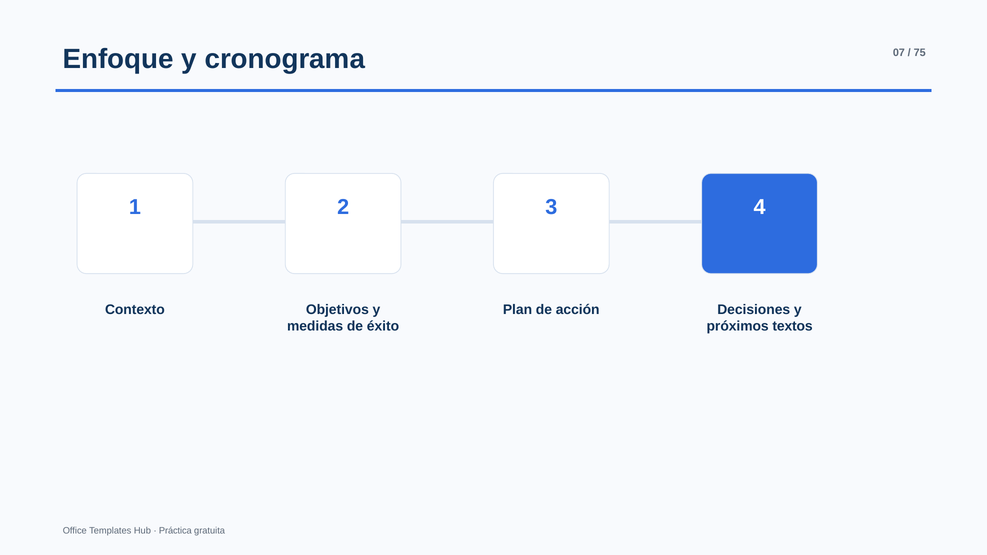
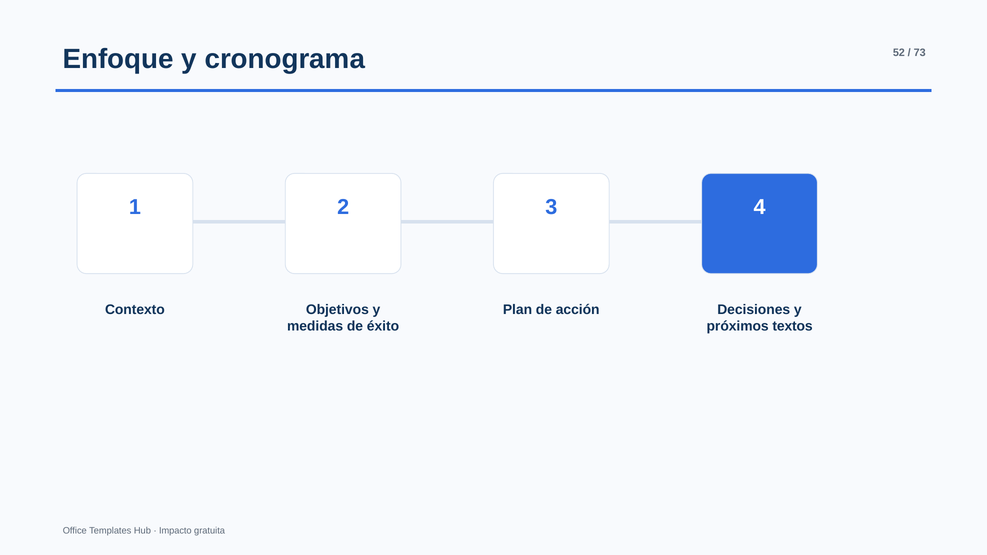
07: 07 -> 52
75: 75 -> 73
Práctica: Práctica -> Impacto
